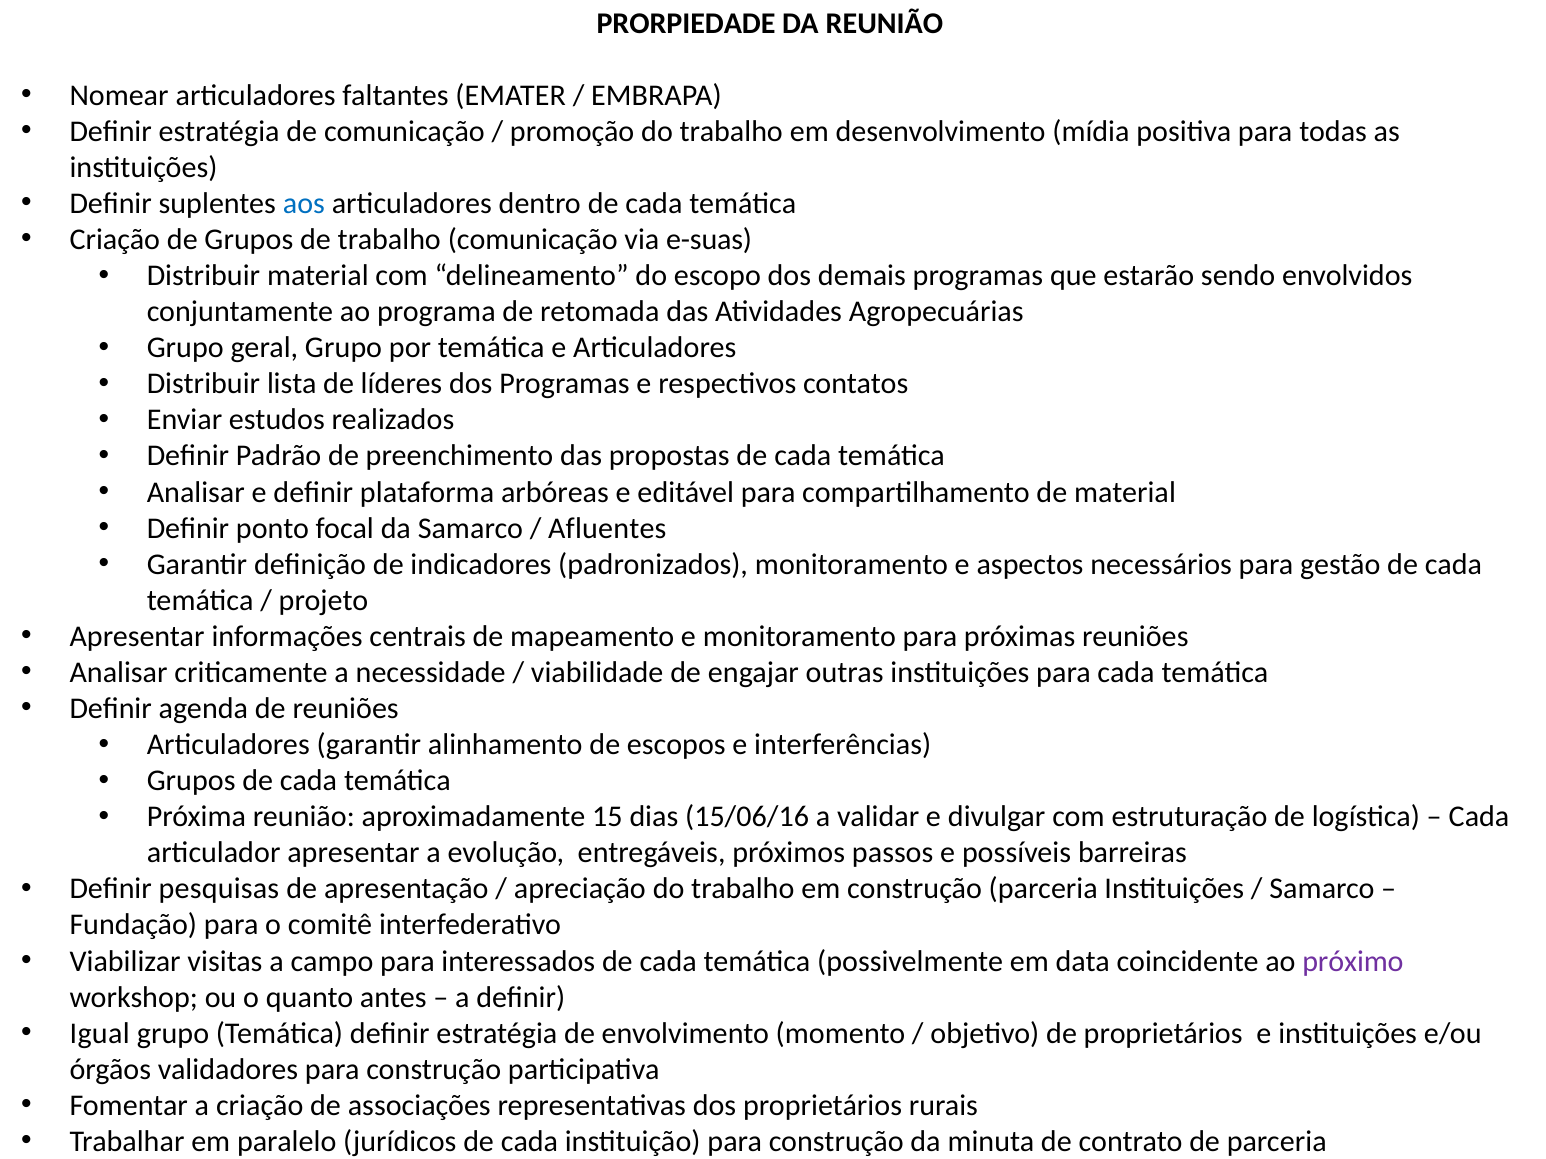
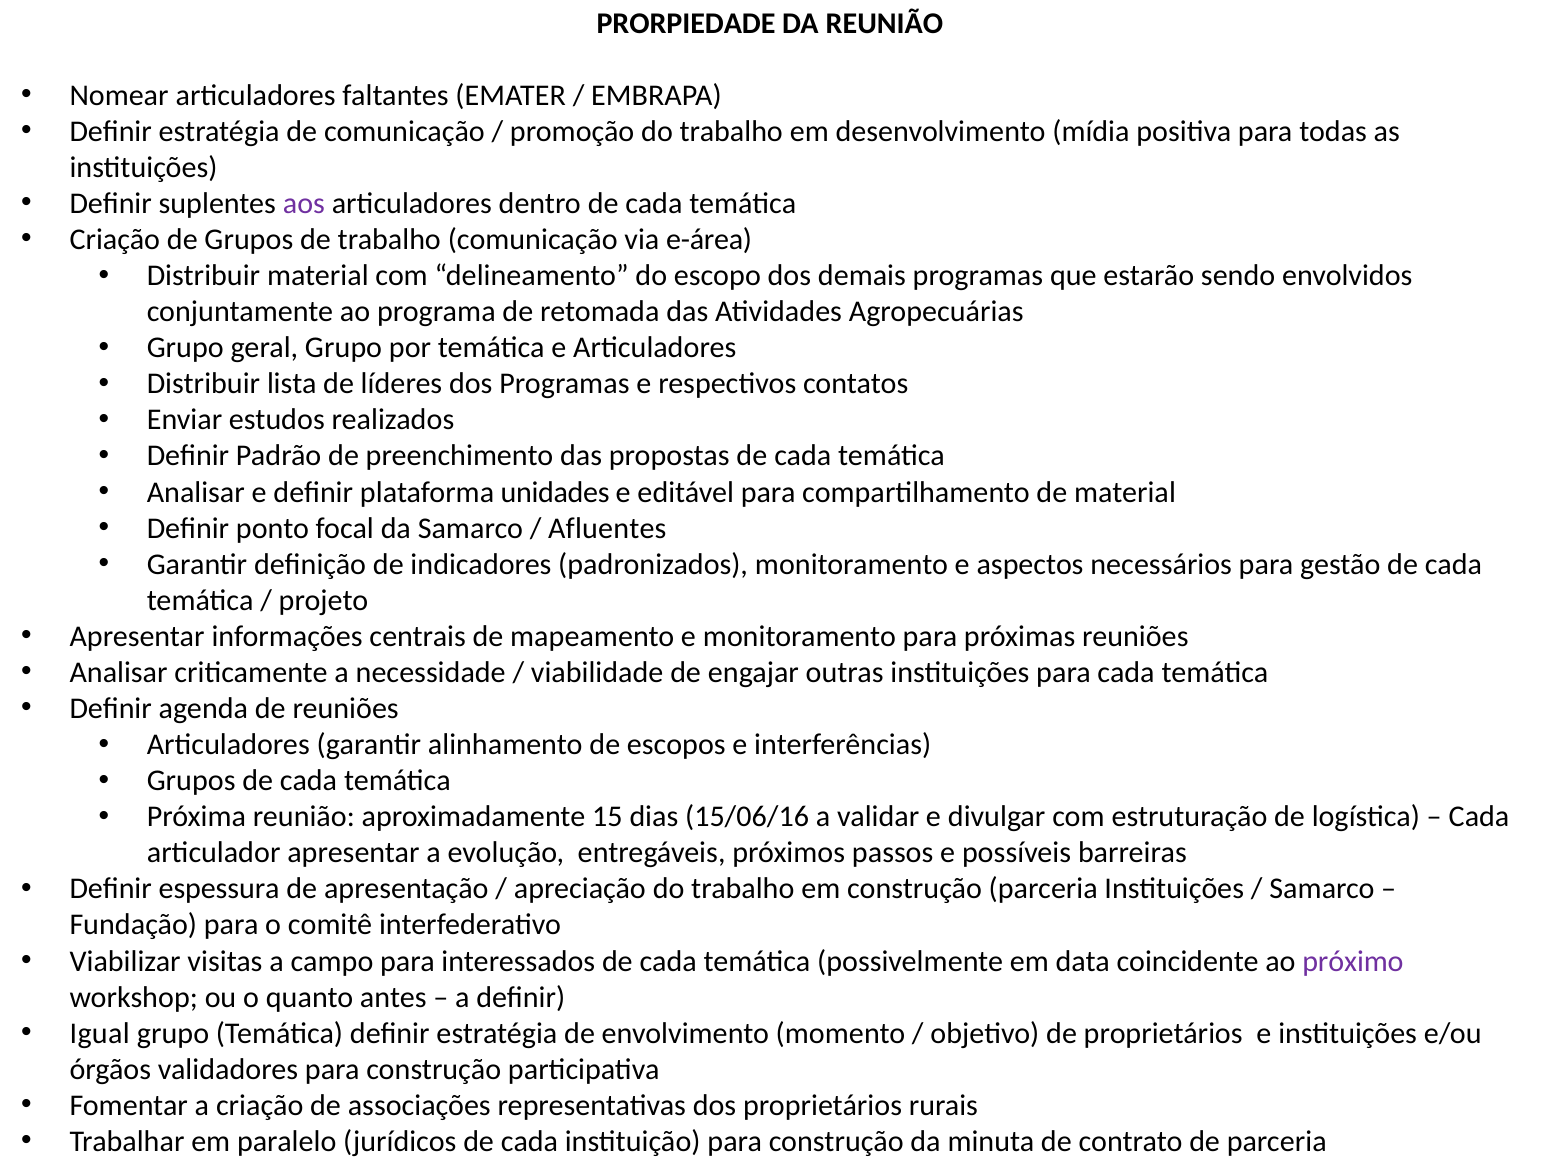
aos colour: blue -> purple
e-suas: e-suas -> e-área
arbóreas: arbóreas -> unidades
pesquisas: pesquisas -> espessura
